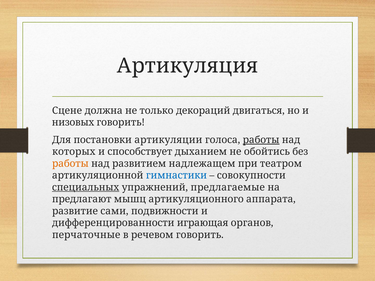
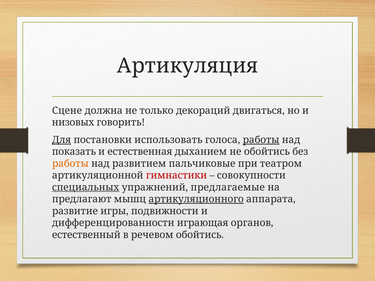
Для underline: none -> present
артикуляции: артикуляции -> использовать
которых: которых -> показать
способствует: способствует -> естественная
надлежащем: надлежащем -> пальчиковые
гимнастики colour: blue -> red
артикуляционного underline: none -> present
сами: сами -> игры
перчаточные: перчаточные -> естественный
речевом говорить: говорить -> обойтись
